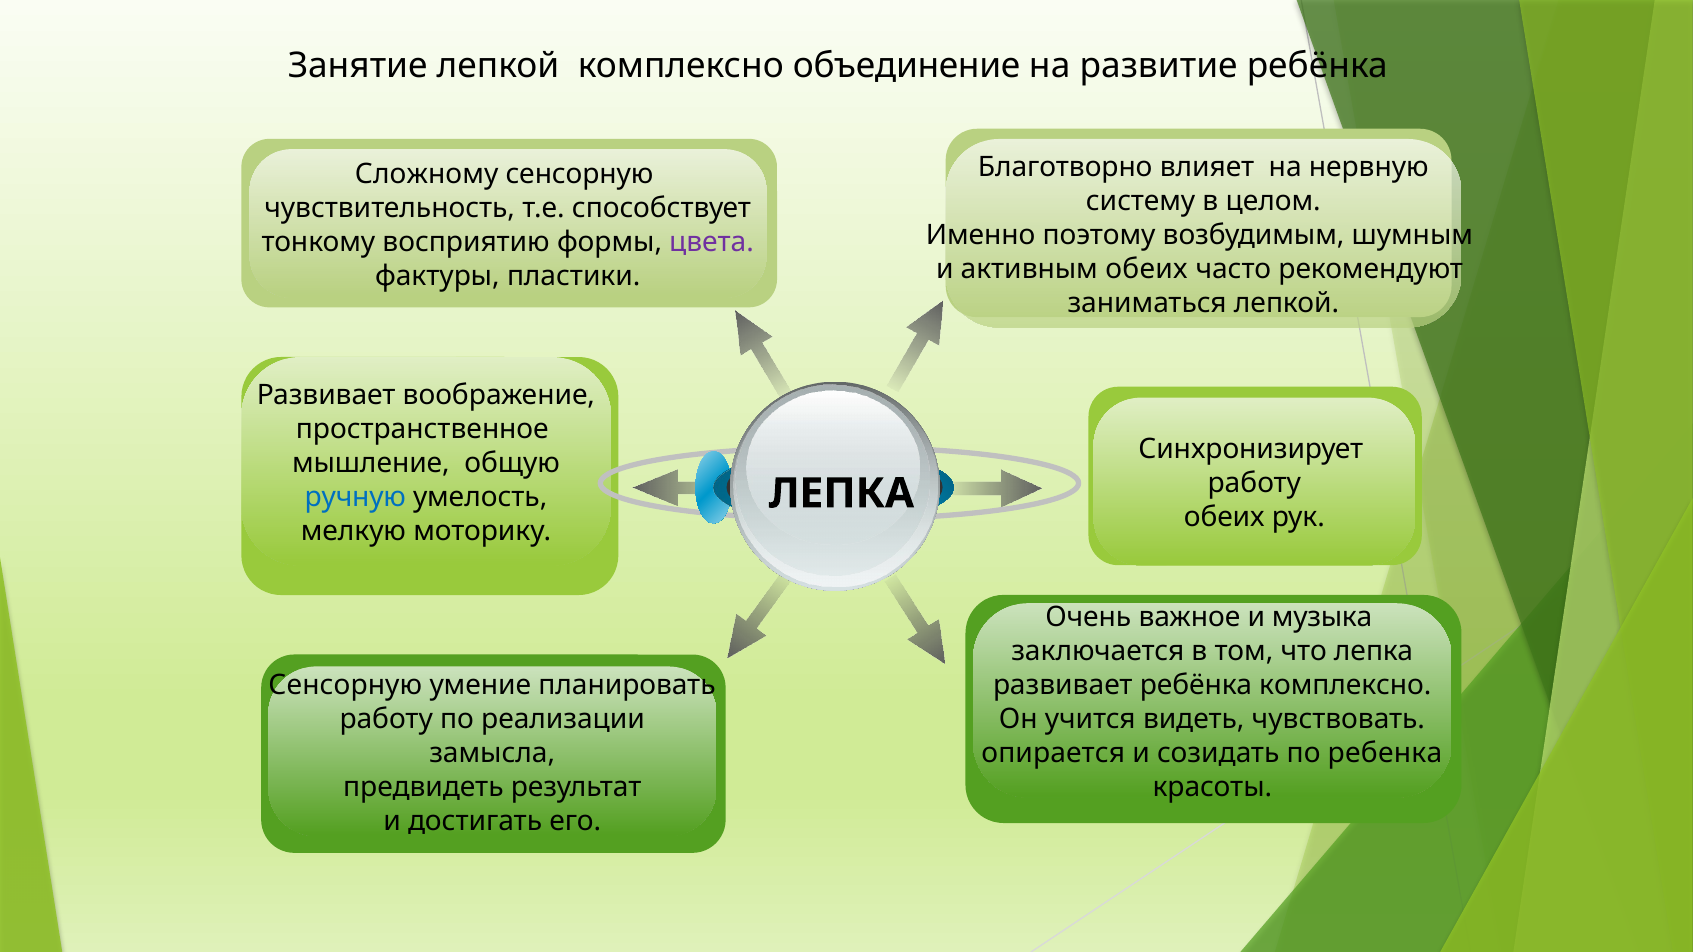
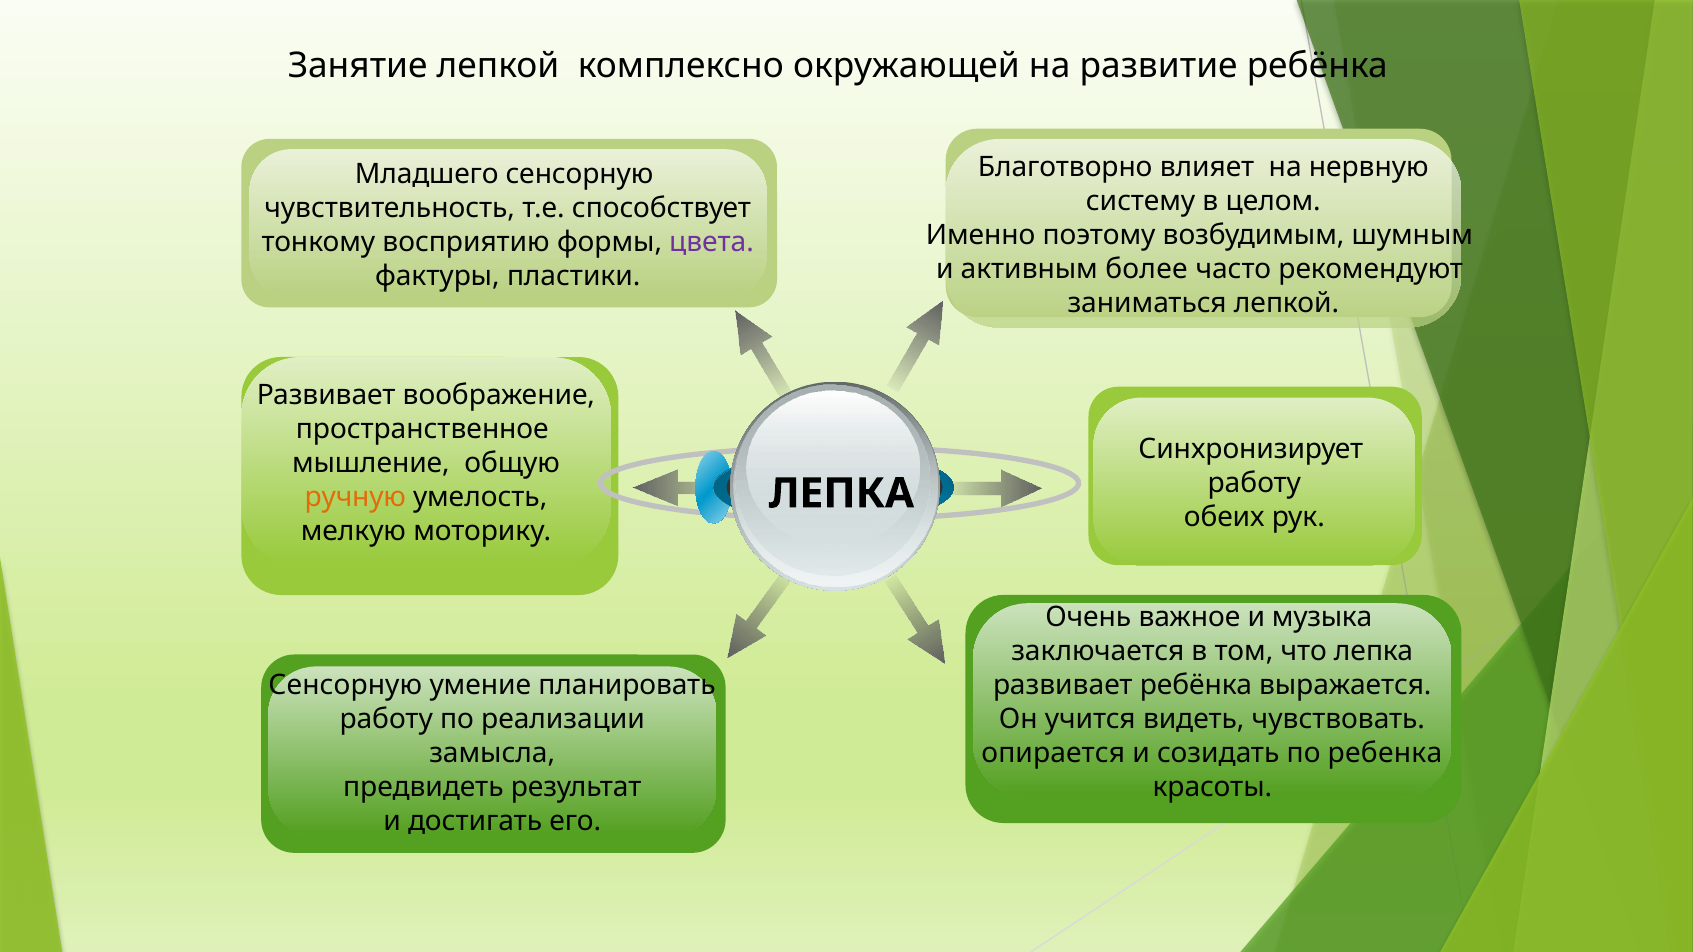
объединение: объединение -> окружающей
Сложному: Сложному -> Младшего
активным обеих: обеих -> более
ручную colour: blue -> orange
ребёнка комплексно: комплексно -> выражается
